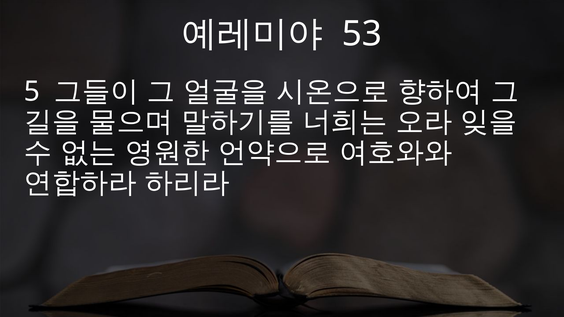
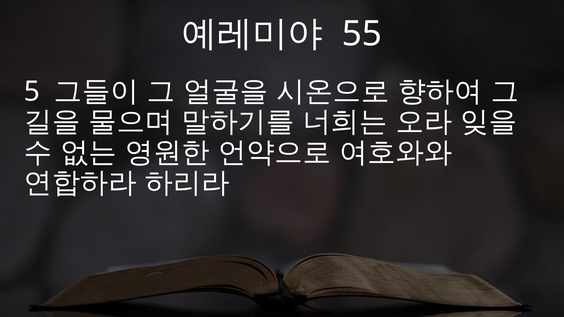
53: 53 -> 55
